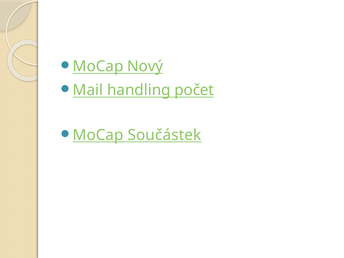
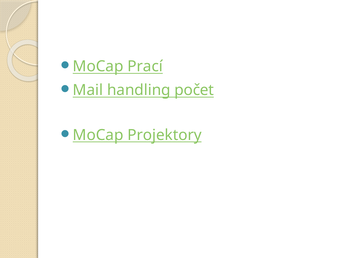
Nový: Nový -> Prací
Součástek: Součástek -> Projektory
